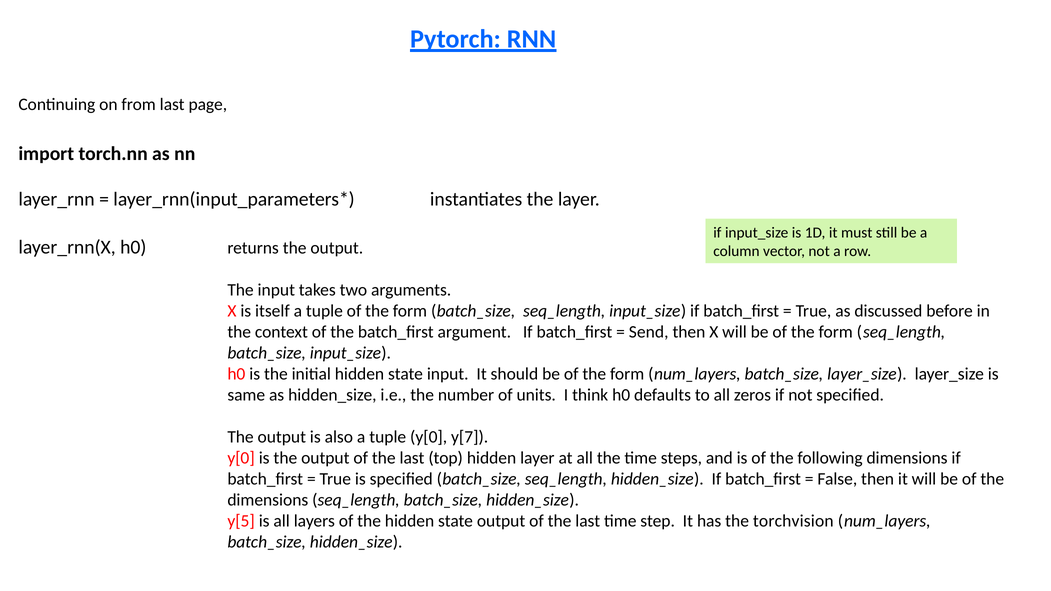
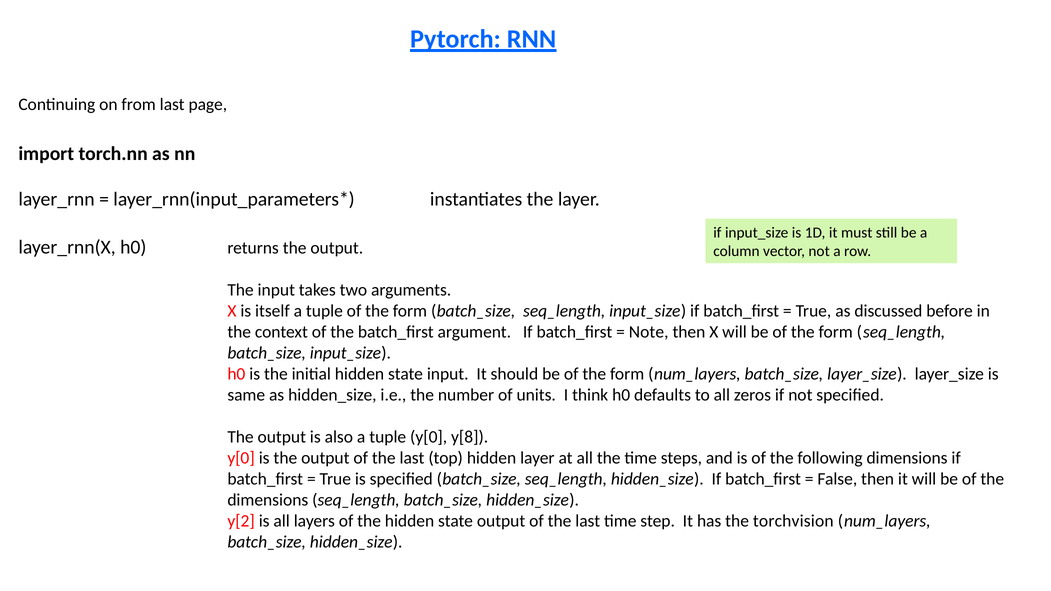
Send: Send -> Note
y[7: y[7 -> y[8
y[5: y[5 -> y[2
